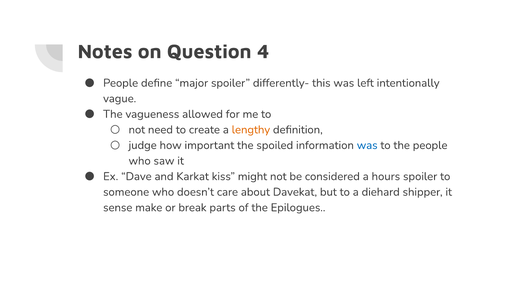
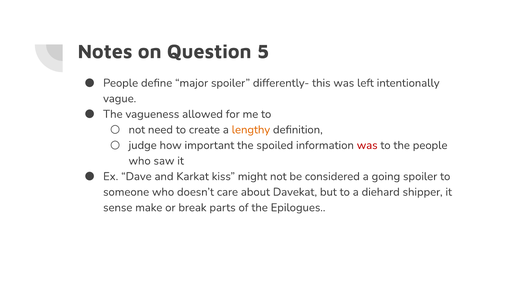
4: 4 -> 5
was at (367, 145) colour: blue -> red
hours: hours -> going
